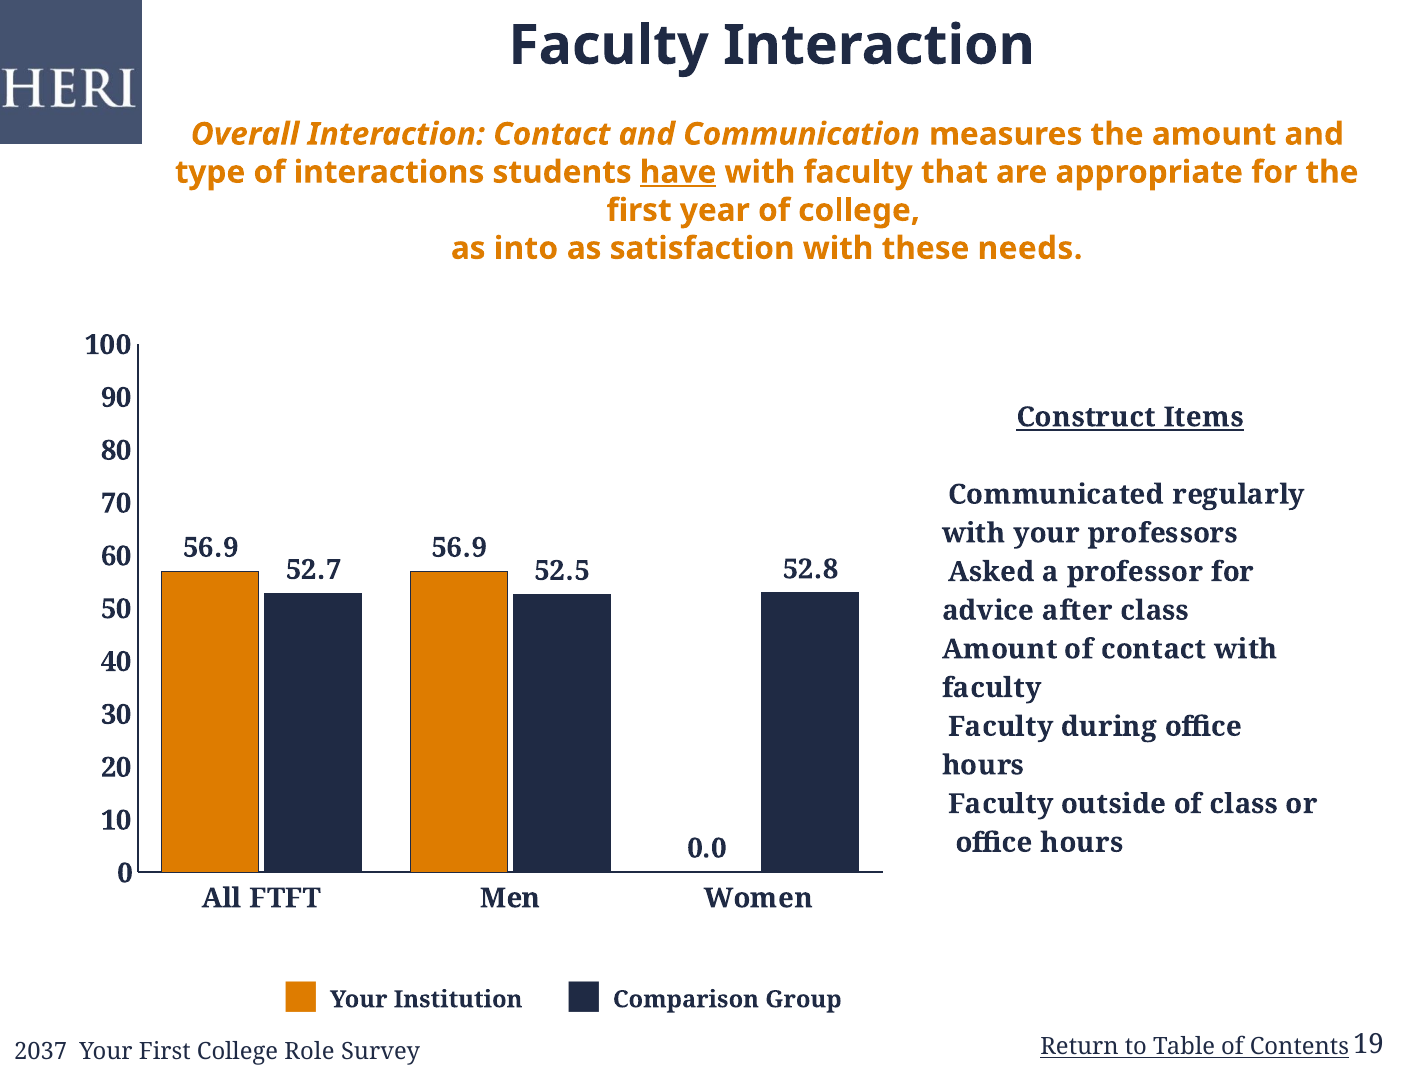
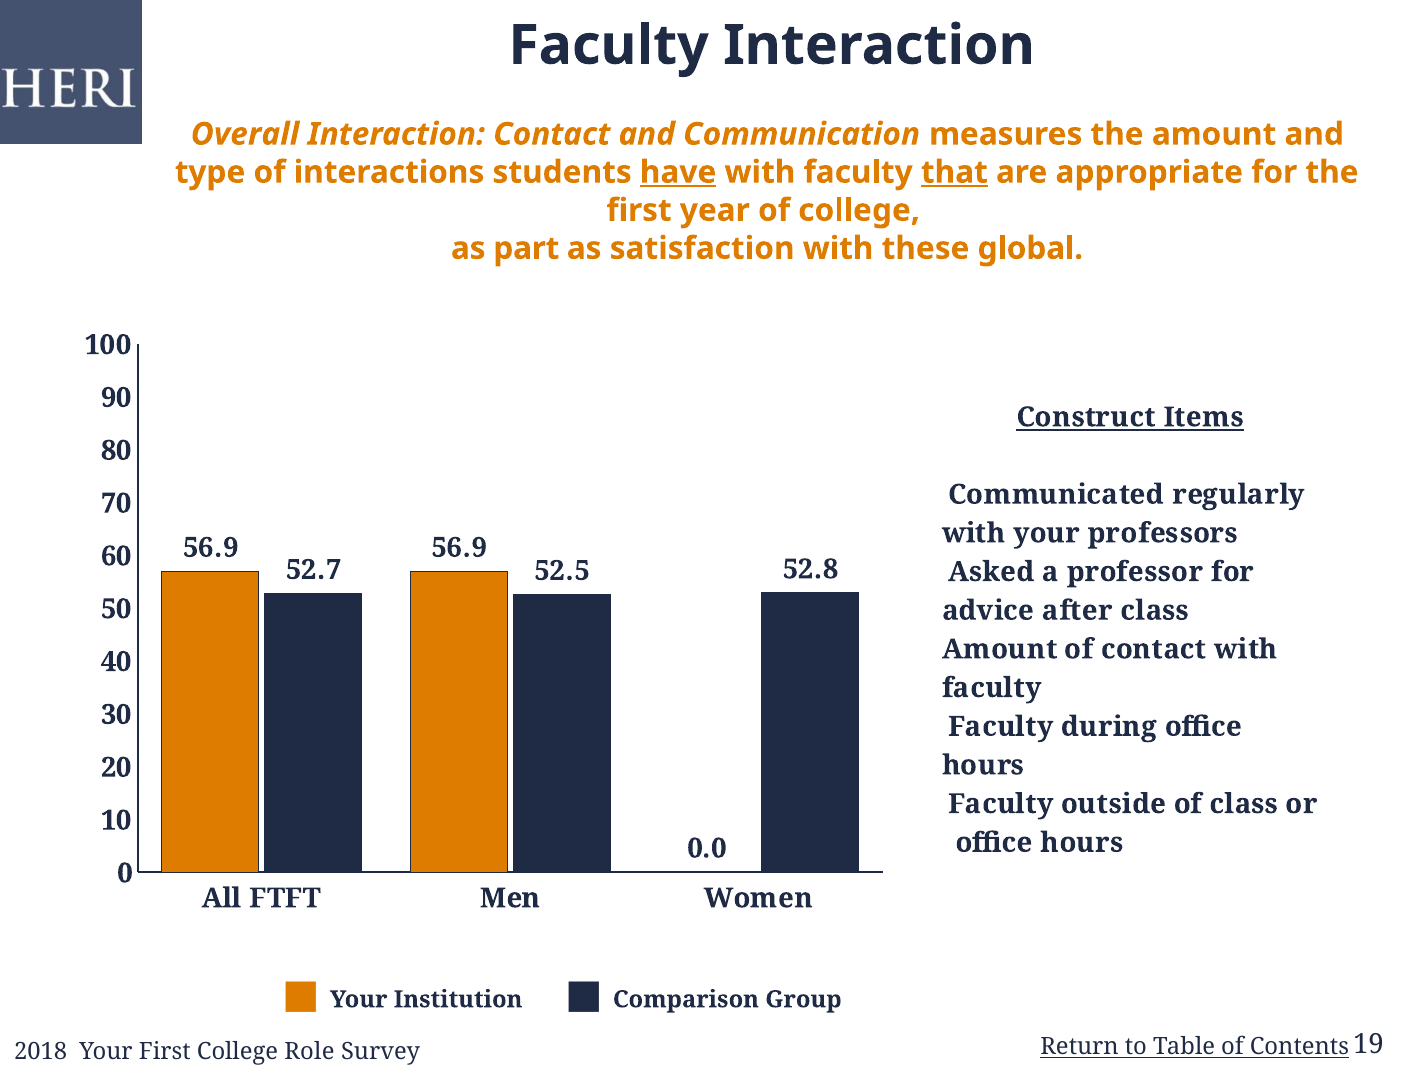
that underline: none -> present
into: into -> part
needs: needs -> global
2037: 2037 -> 2018
